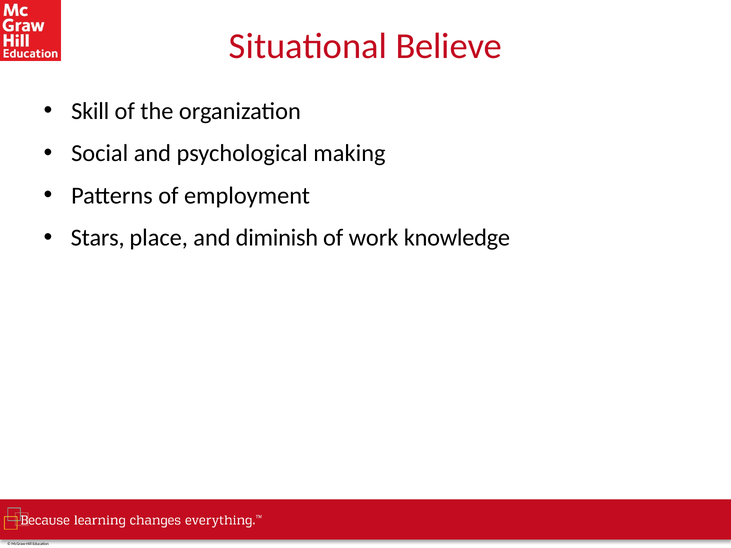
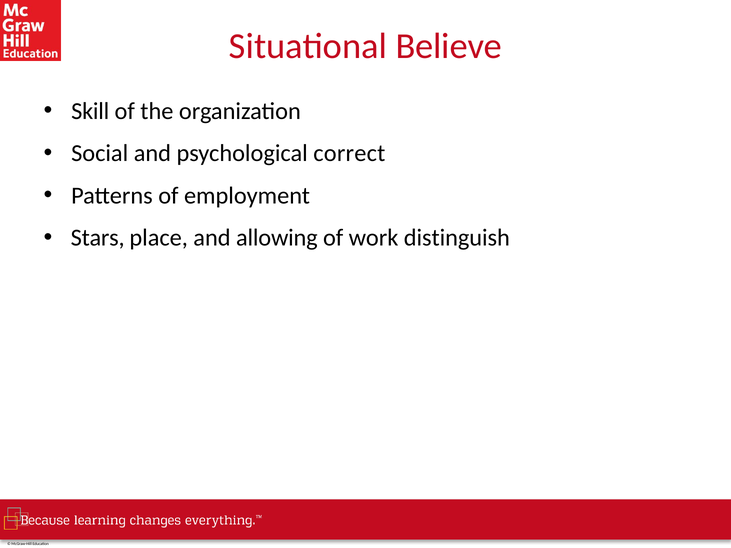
making: making -> correct
diminish: diminish -> allowing
knowledge: knowledge -> distinguish
